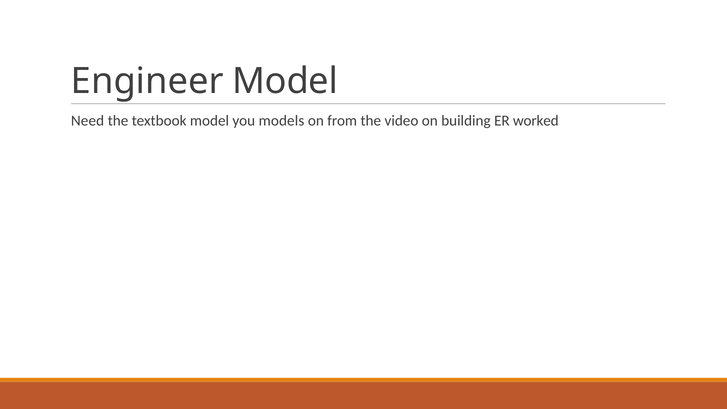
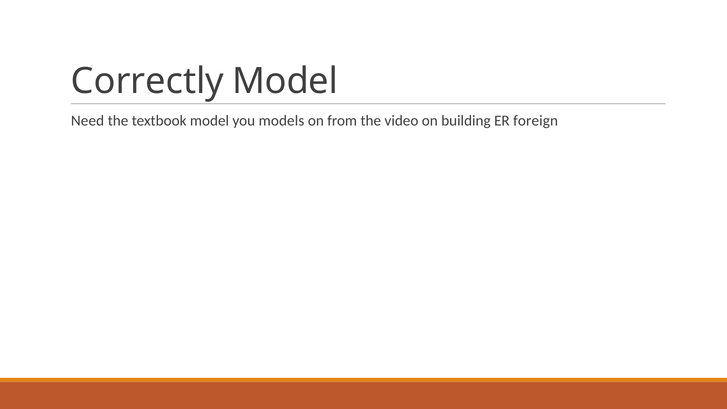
Engineer: Engineer -> Correctly
worked: worked -> foreign
